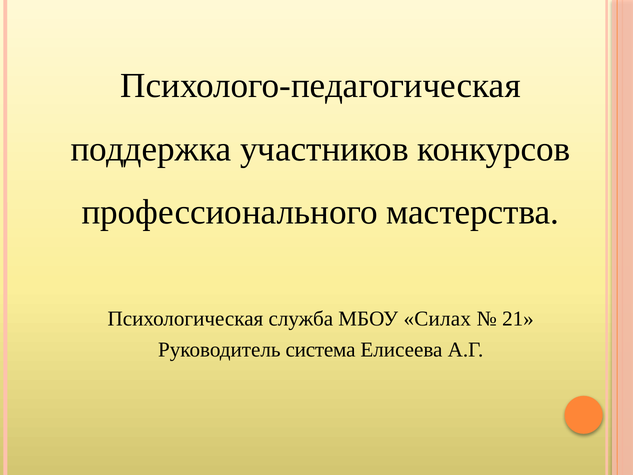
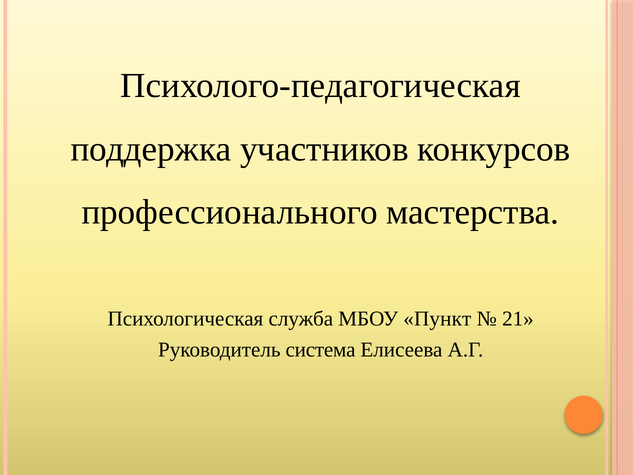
Силах: Силах -> Пункт
